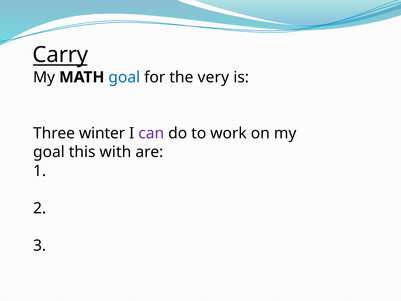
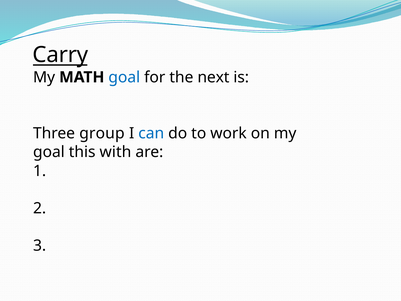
very: very -> next
winter: winter -> group
can colour: purple -> blue
